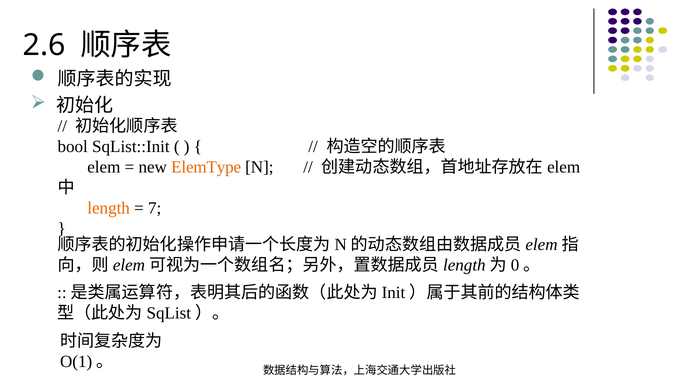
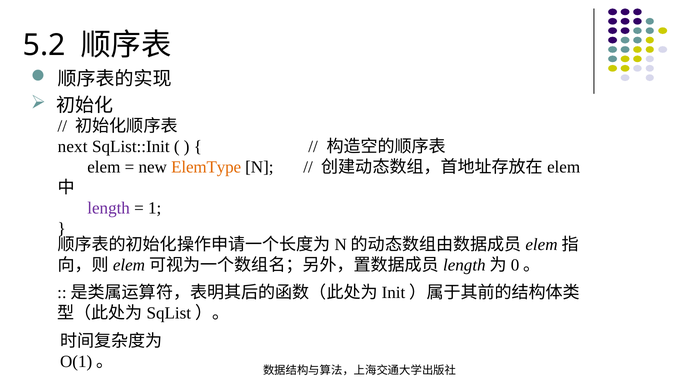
2.6: 2.6 -> 5.2
bool: bool -> next
length colour: orange -> purple
7: 7 -> 1
